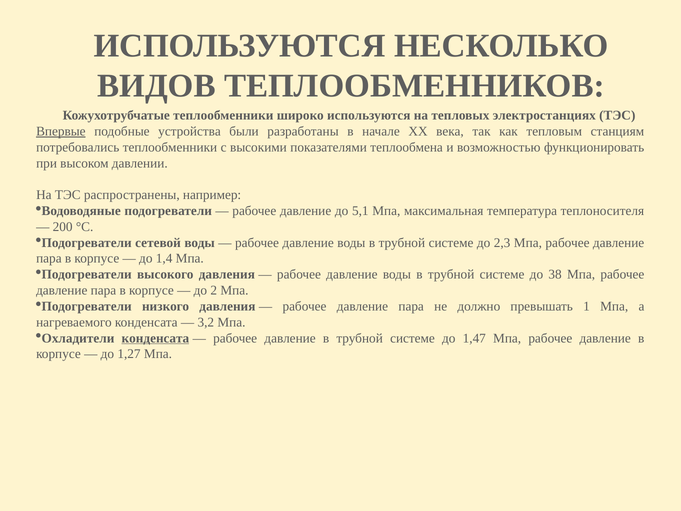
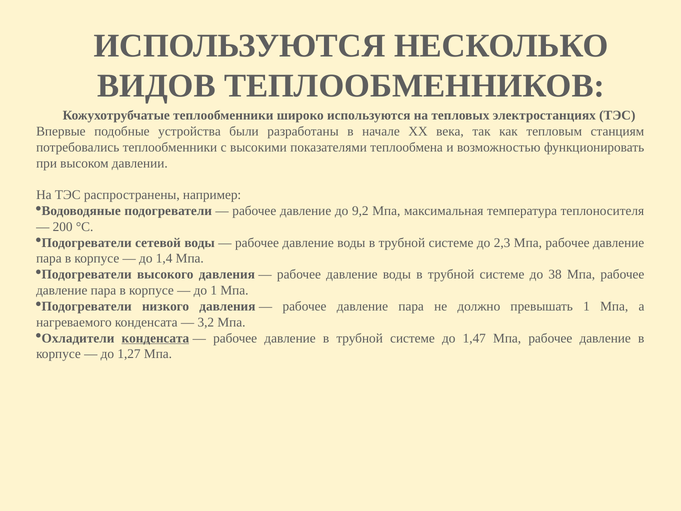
Впервые underline: present -> none
5,1: 5,1 -> 9,2
до 2: 2 -> 1
